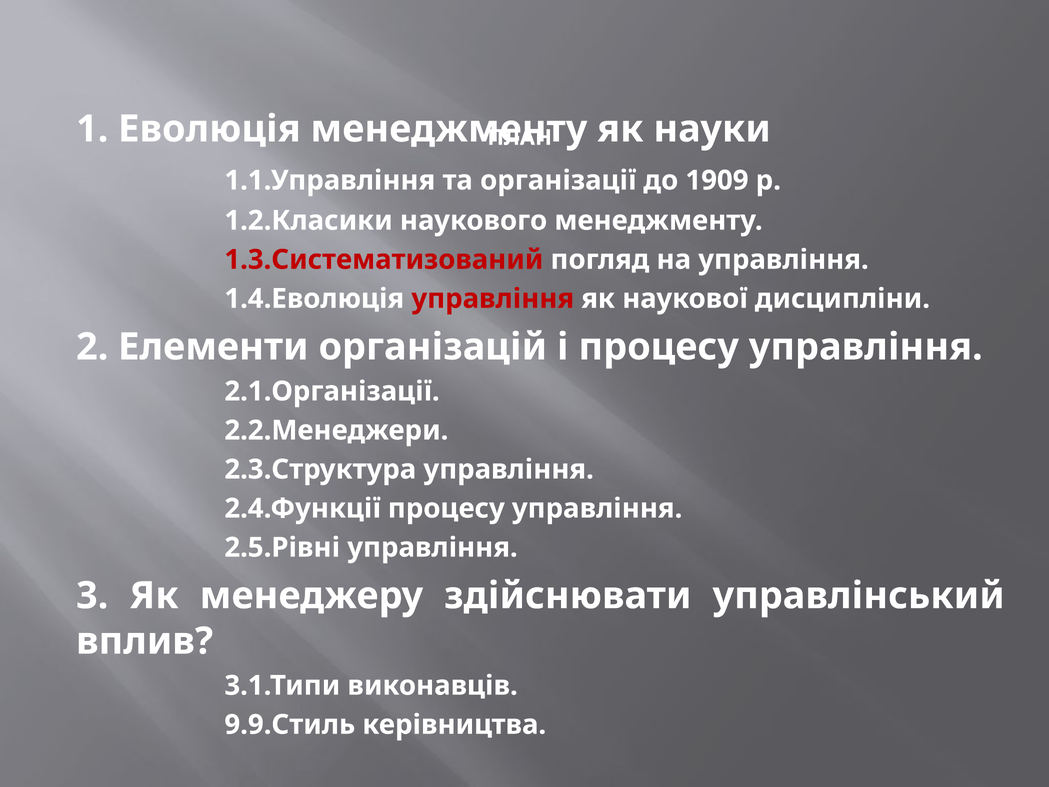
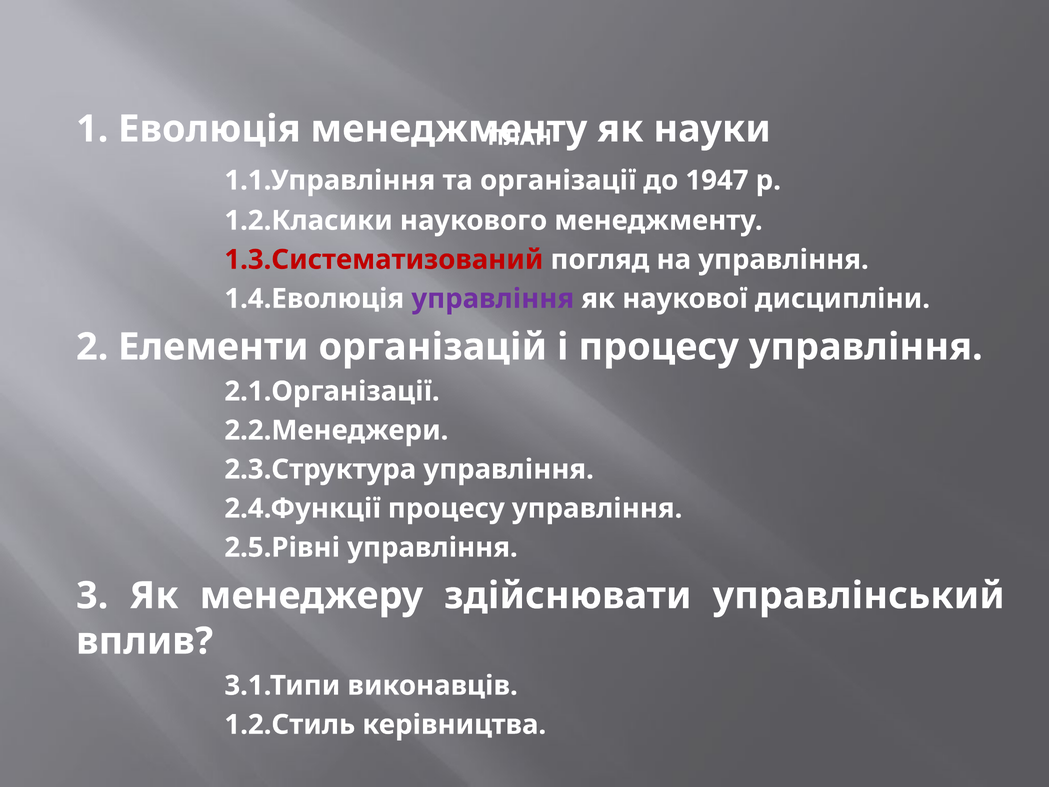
1909: 1909 -> 1947
управління at (493, 299) colour: red -> purple
9.9.Стиль: 9.9.Стиль -> 1.2.Стиль
